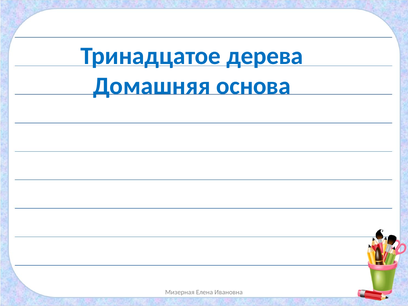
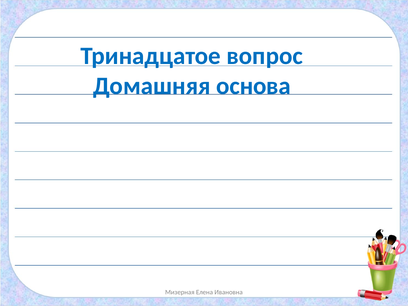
дерева: дерева -> вопрос
